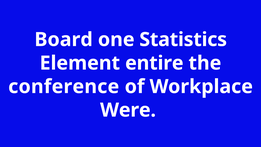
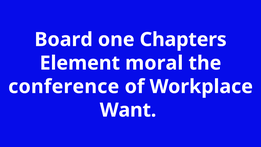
Statistics: Statistics -> Chapters
entire: entire -> moral
Were: Were -> Want
